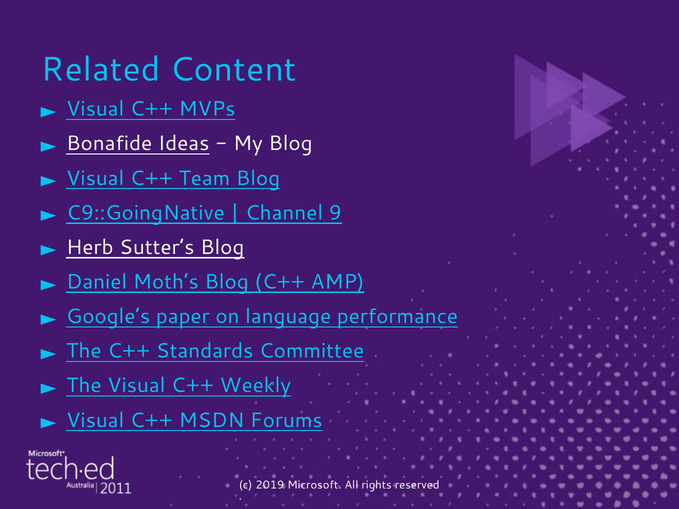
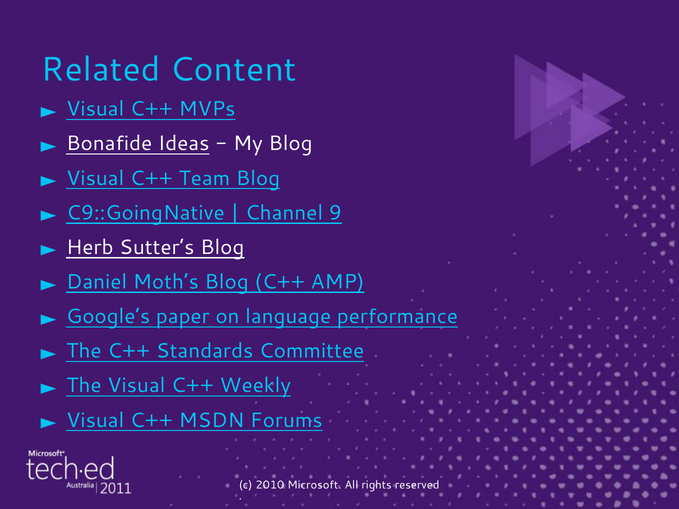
2019: 2019 -> 2010
